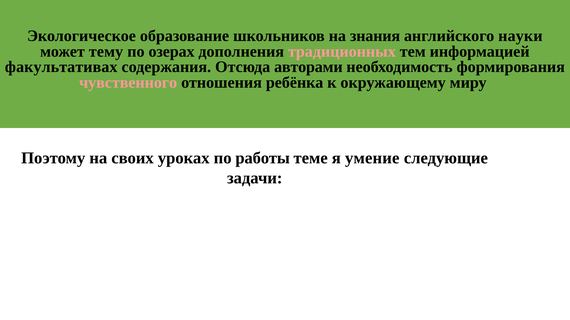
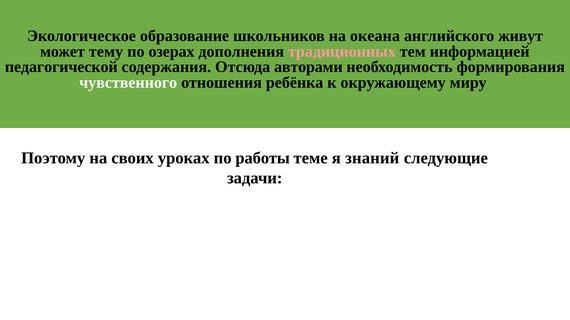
знания: знания -> океана
науки: науки -> живут
факультативах: факультативах -> педагогической
чувственного colour: pink -> white
умение: умение -> знаний
